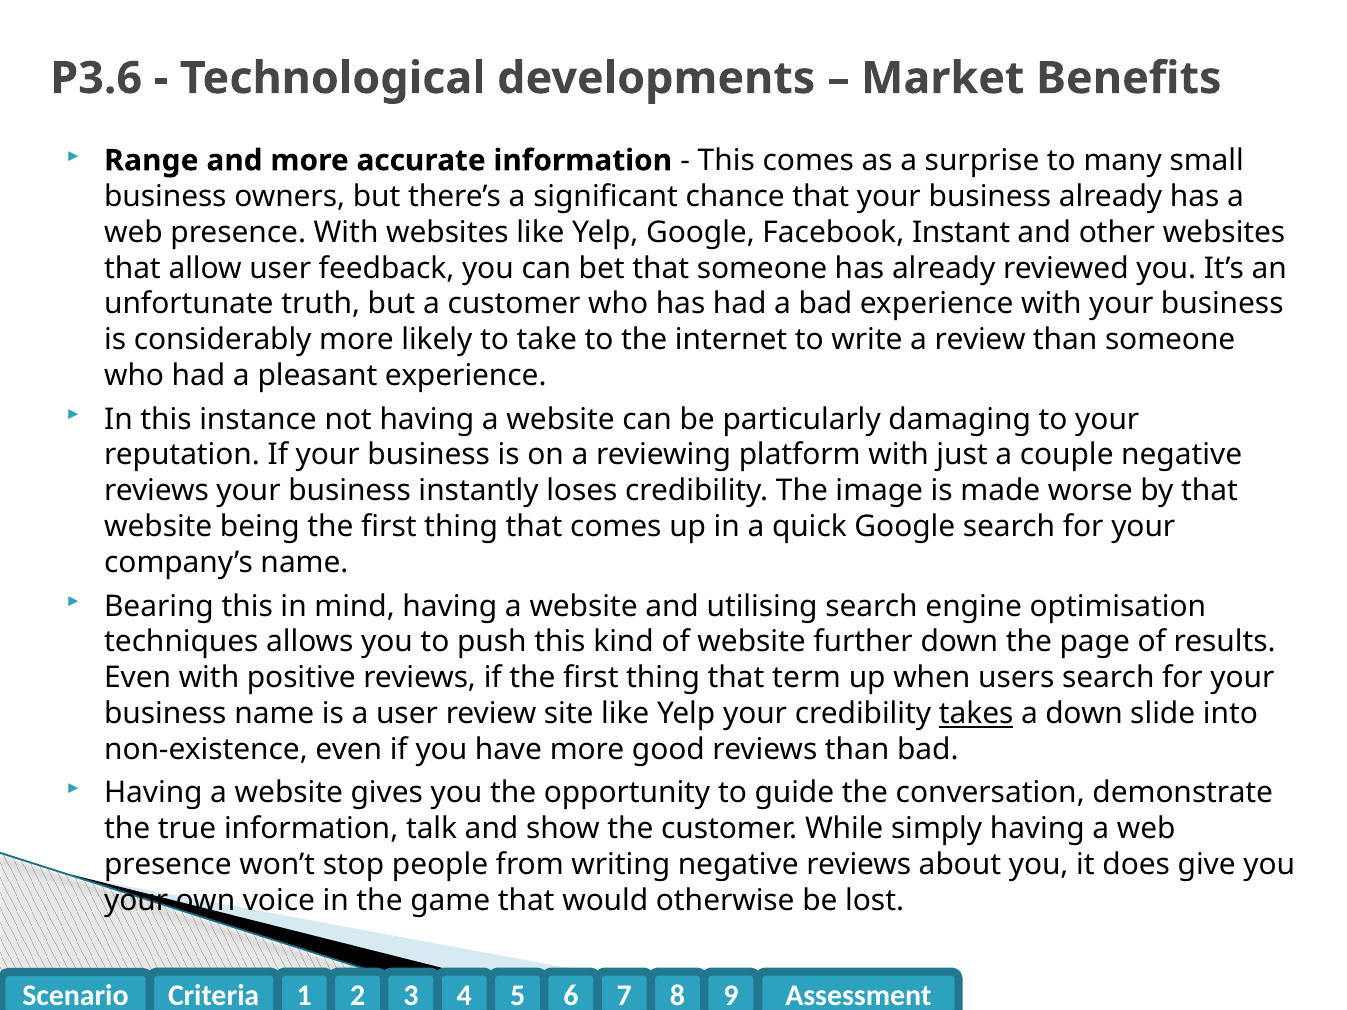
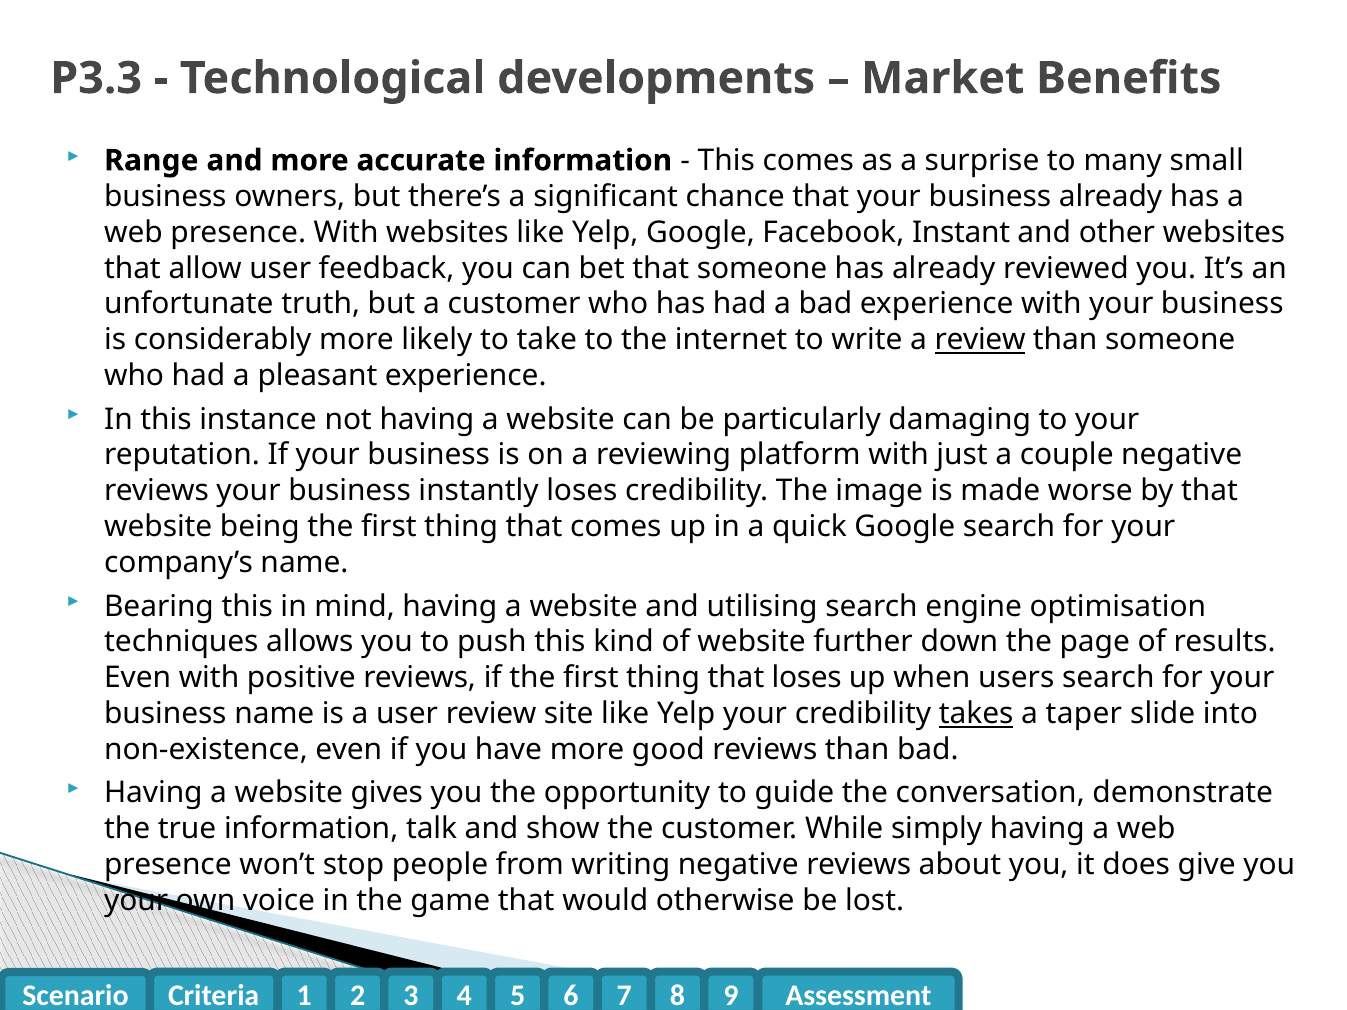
P3.6: P3.6 -> P3.3
review at (980, 340) underline: none -> present
that term: term -> loses
a down: down -> taper
